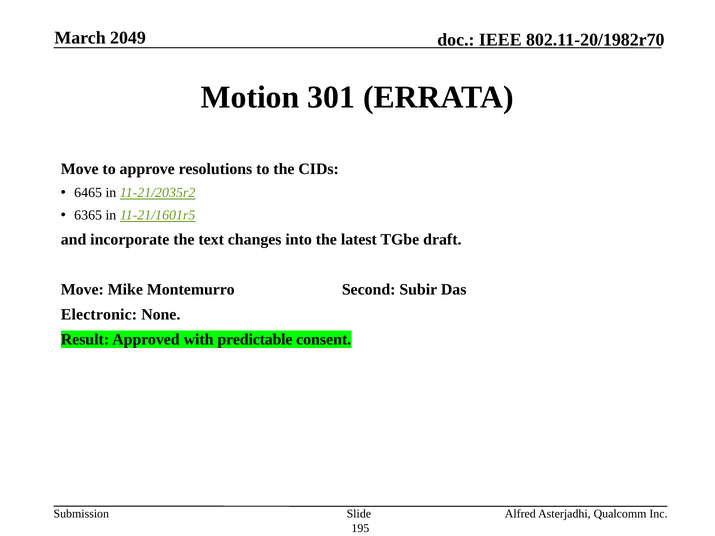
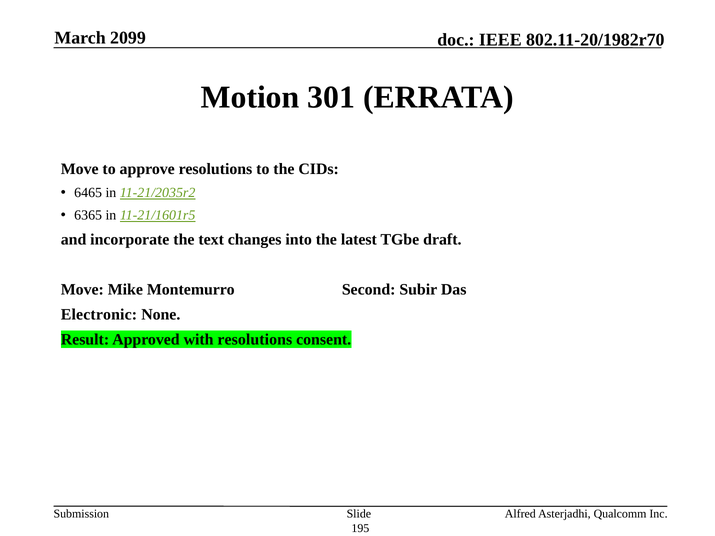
2049: 2049 -> 2099
with predictable: predictable -> resolutions
